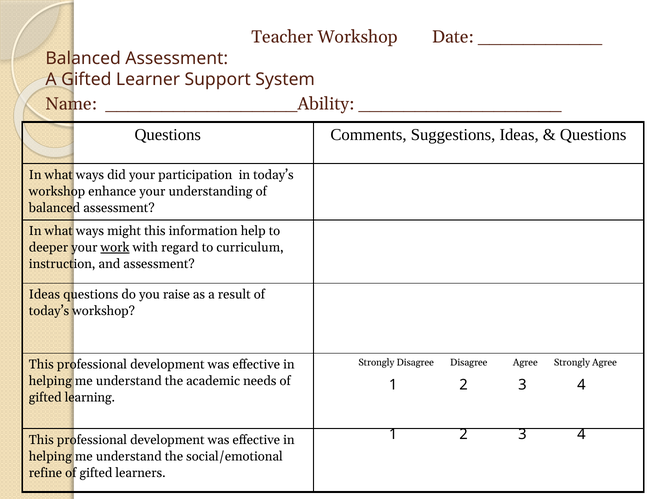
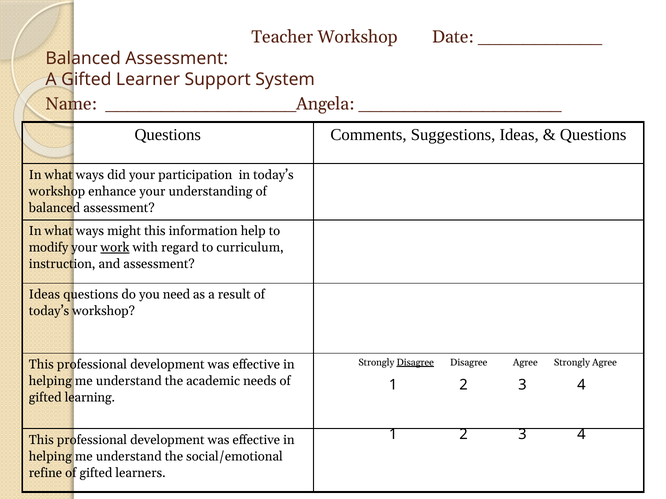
_________________Ability: _________________Ability -> _________________Angela
deeper: deeper -> modify
raise: raise -> need
Disagree at (415, 363) underline: none -> present
